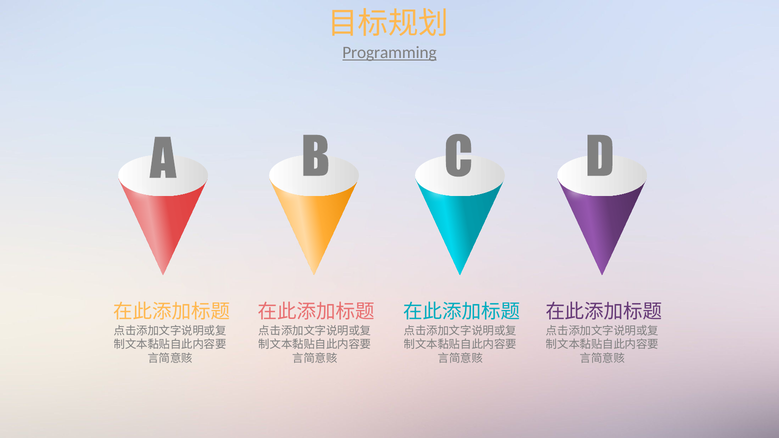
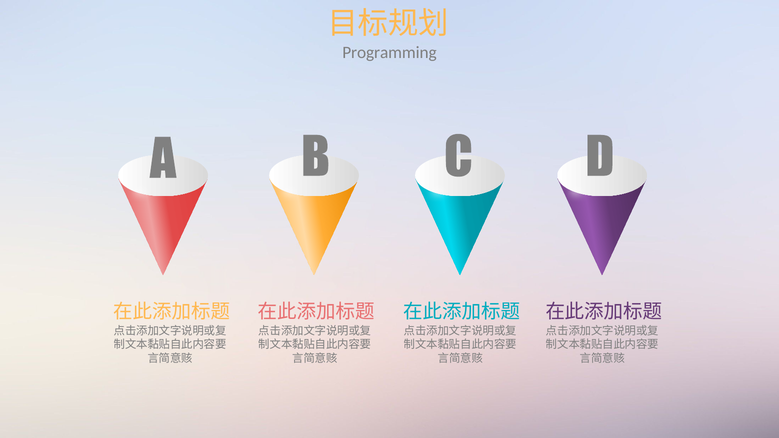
Programming underline: present -> none
